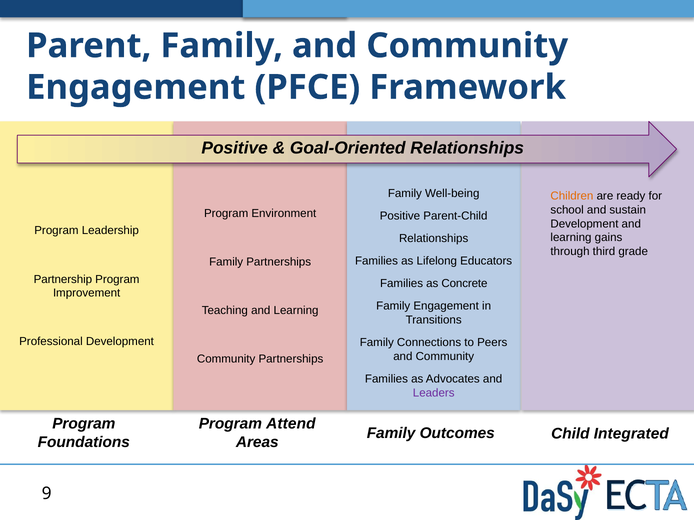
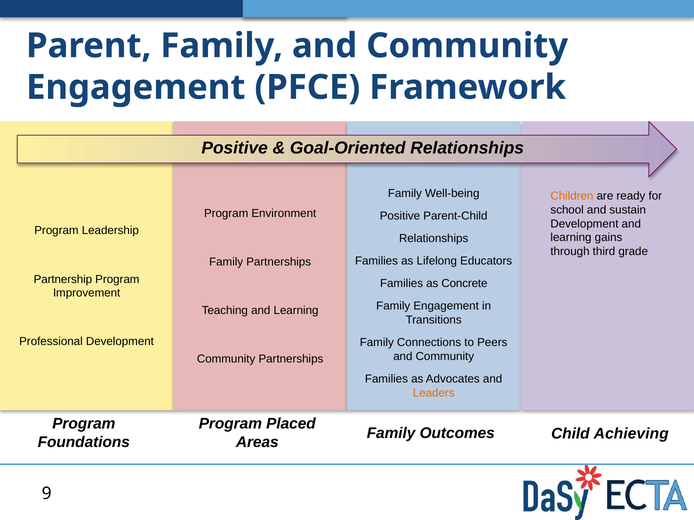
Leaders colour: purple -> orange
Attend: Attend -> Placed
Integrated: Integrated -> Achieving
